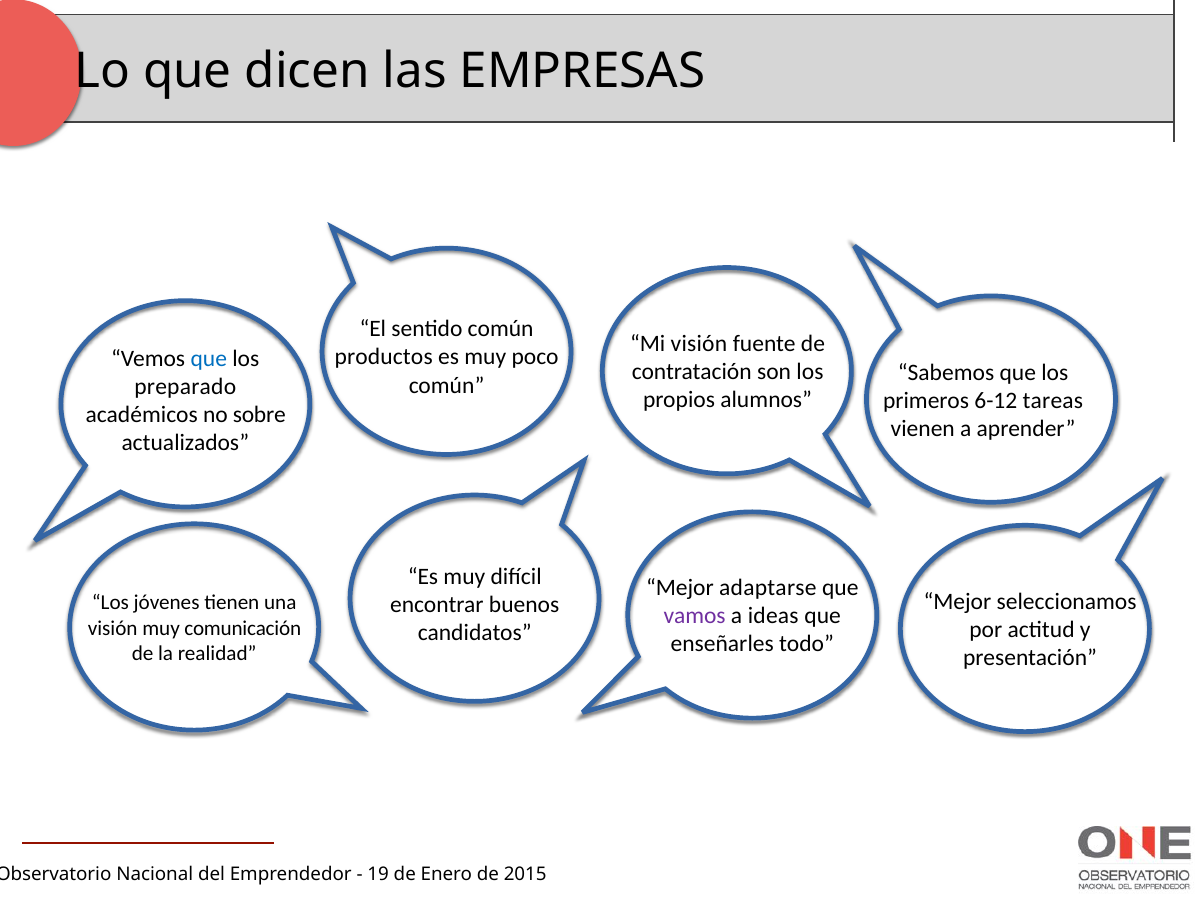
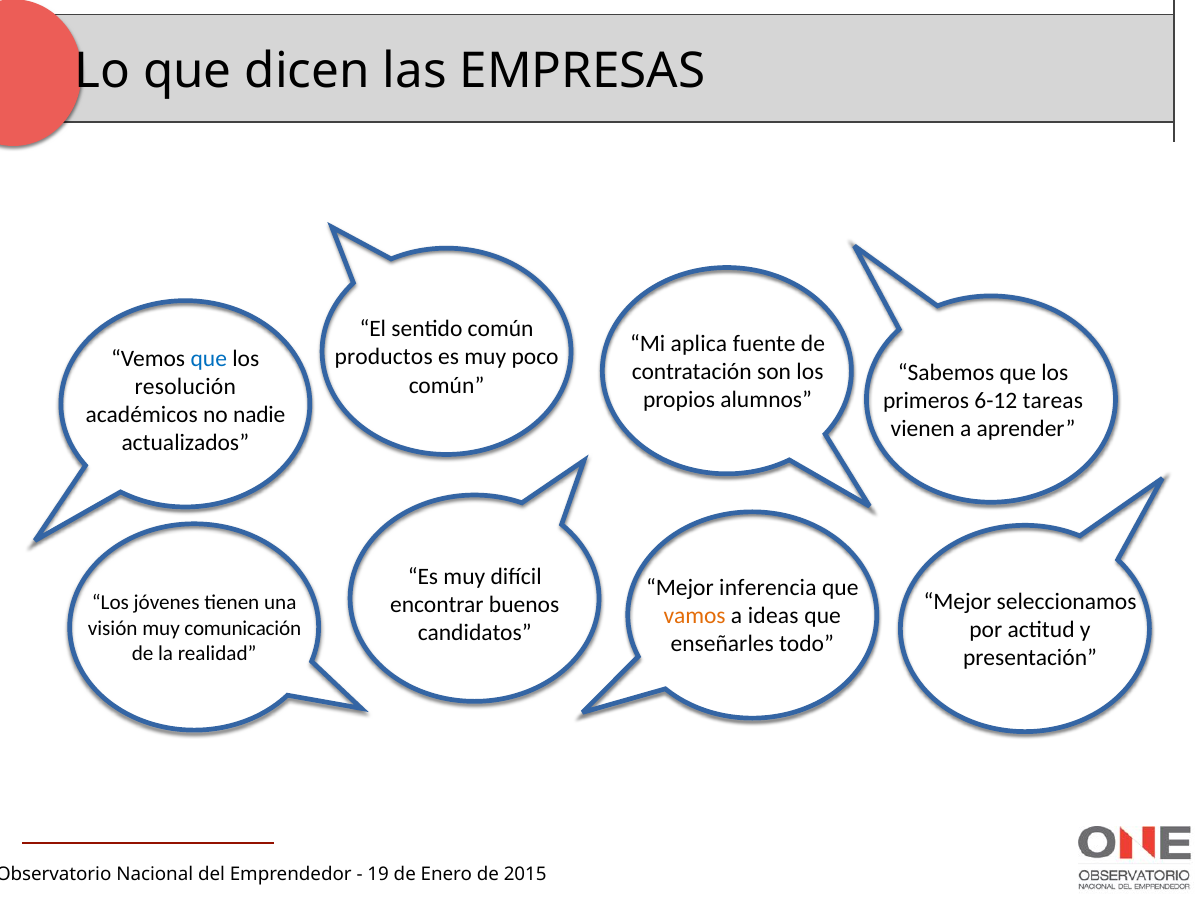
Mi visión: visión -> aplica
preparado: preparado -> resolución
sobre: sobre -> nadie
adaptarse: adaptarse -> inferencia
vamos colour: purple -> orange
